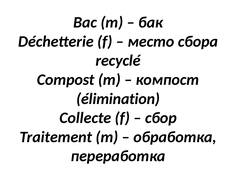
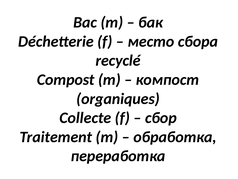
élimination: élimination -> organiques
